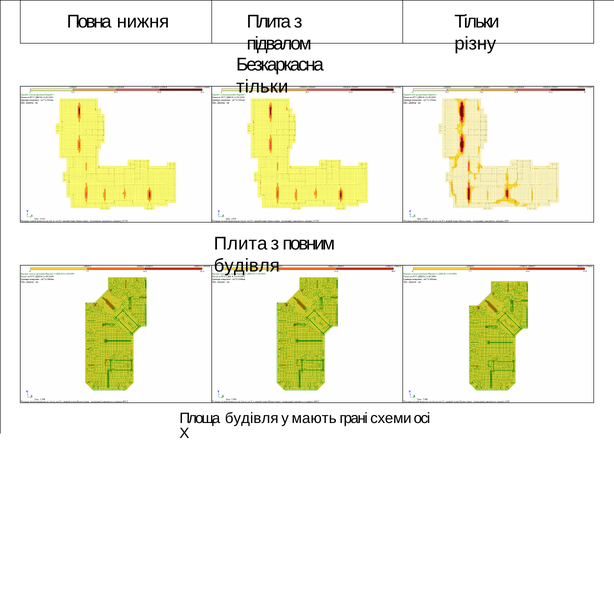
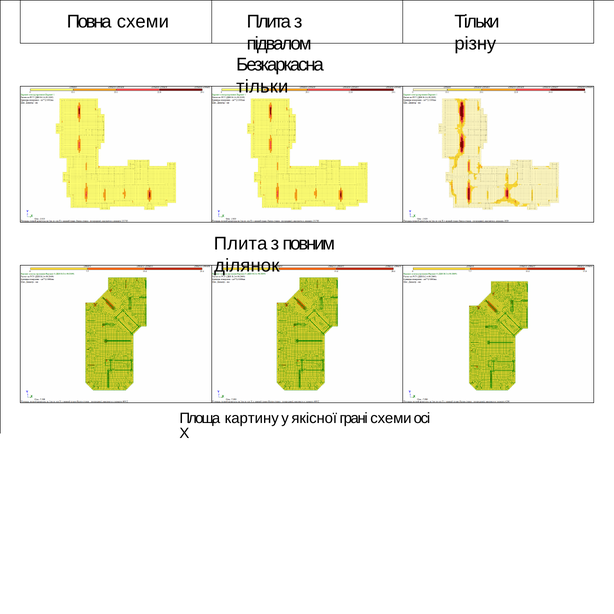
Повна нижня: нижня -> схеми
будівля at (247, 266): будівля -> ділянок
Площа будівля: будівля -> картину
мають: мають -> якісної
